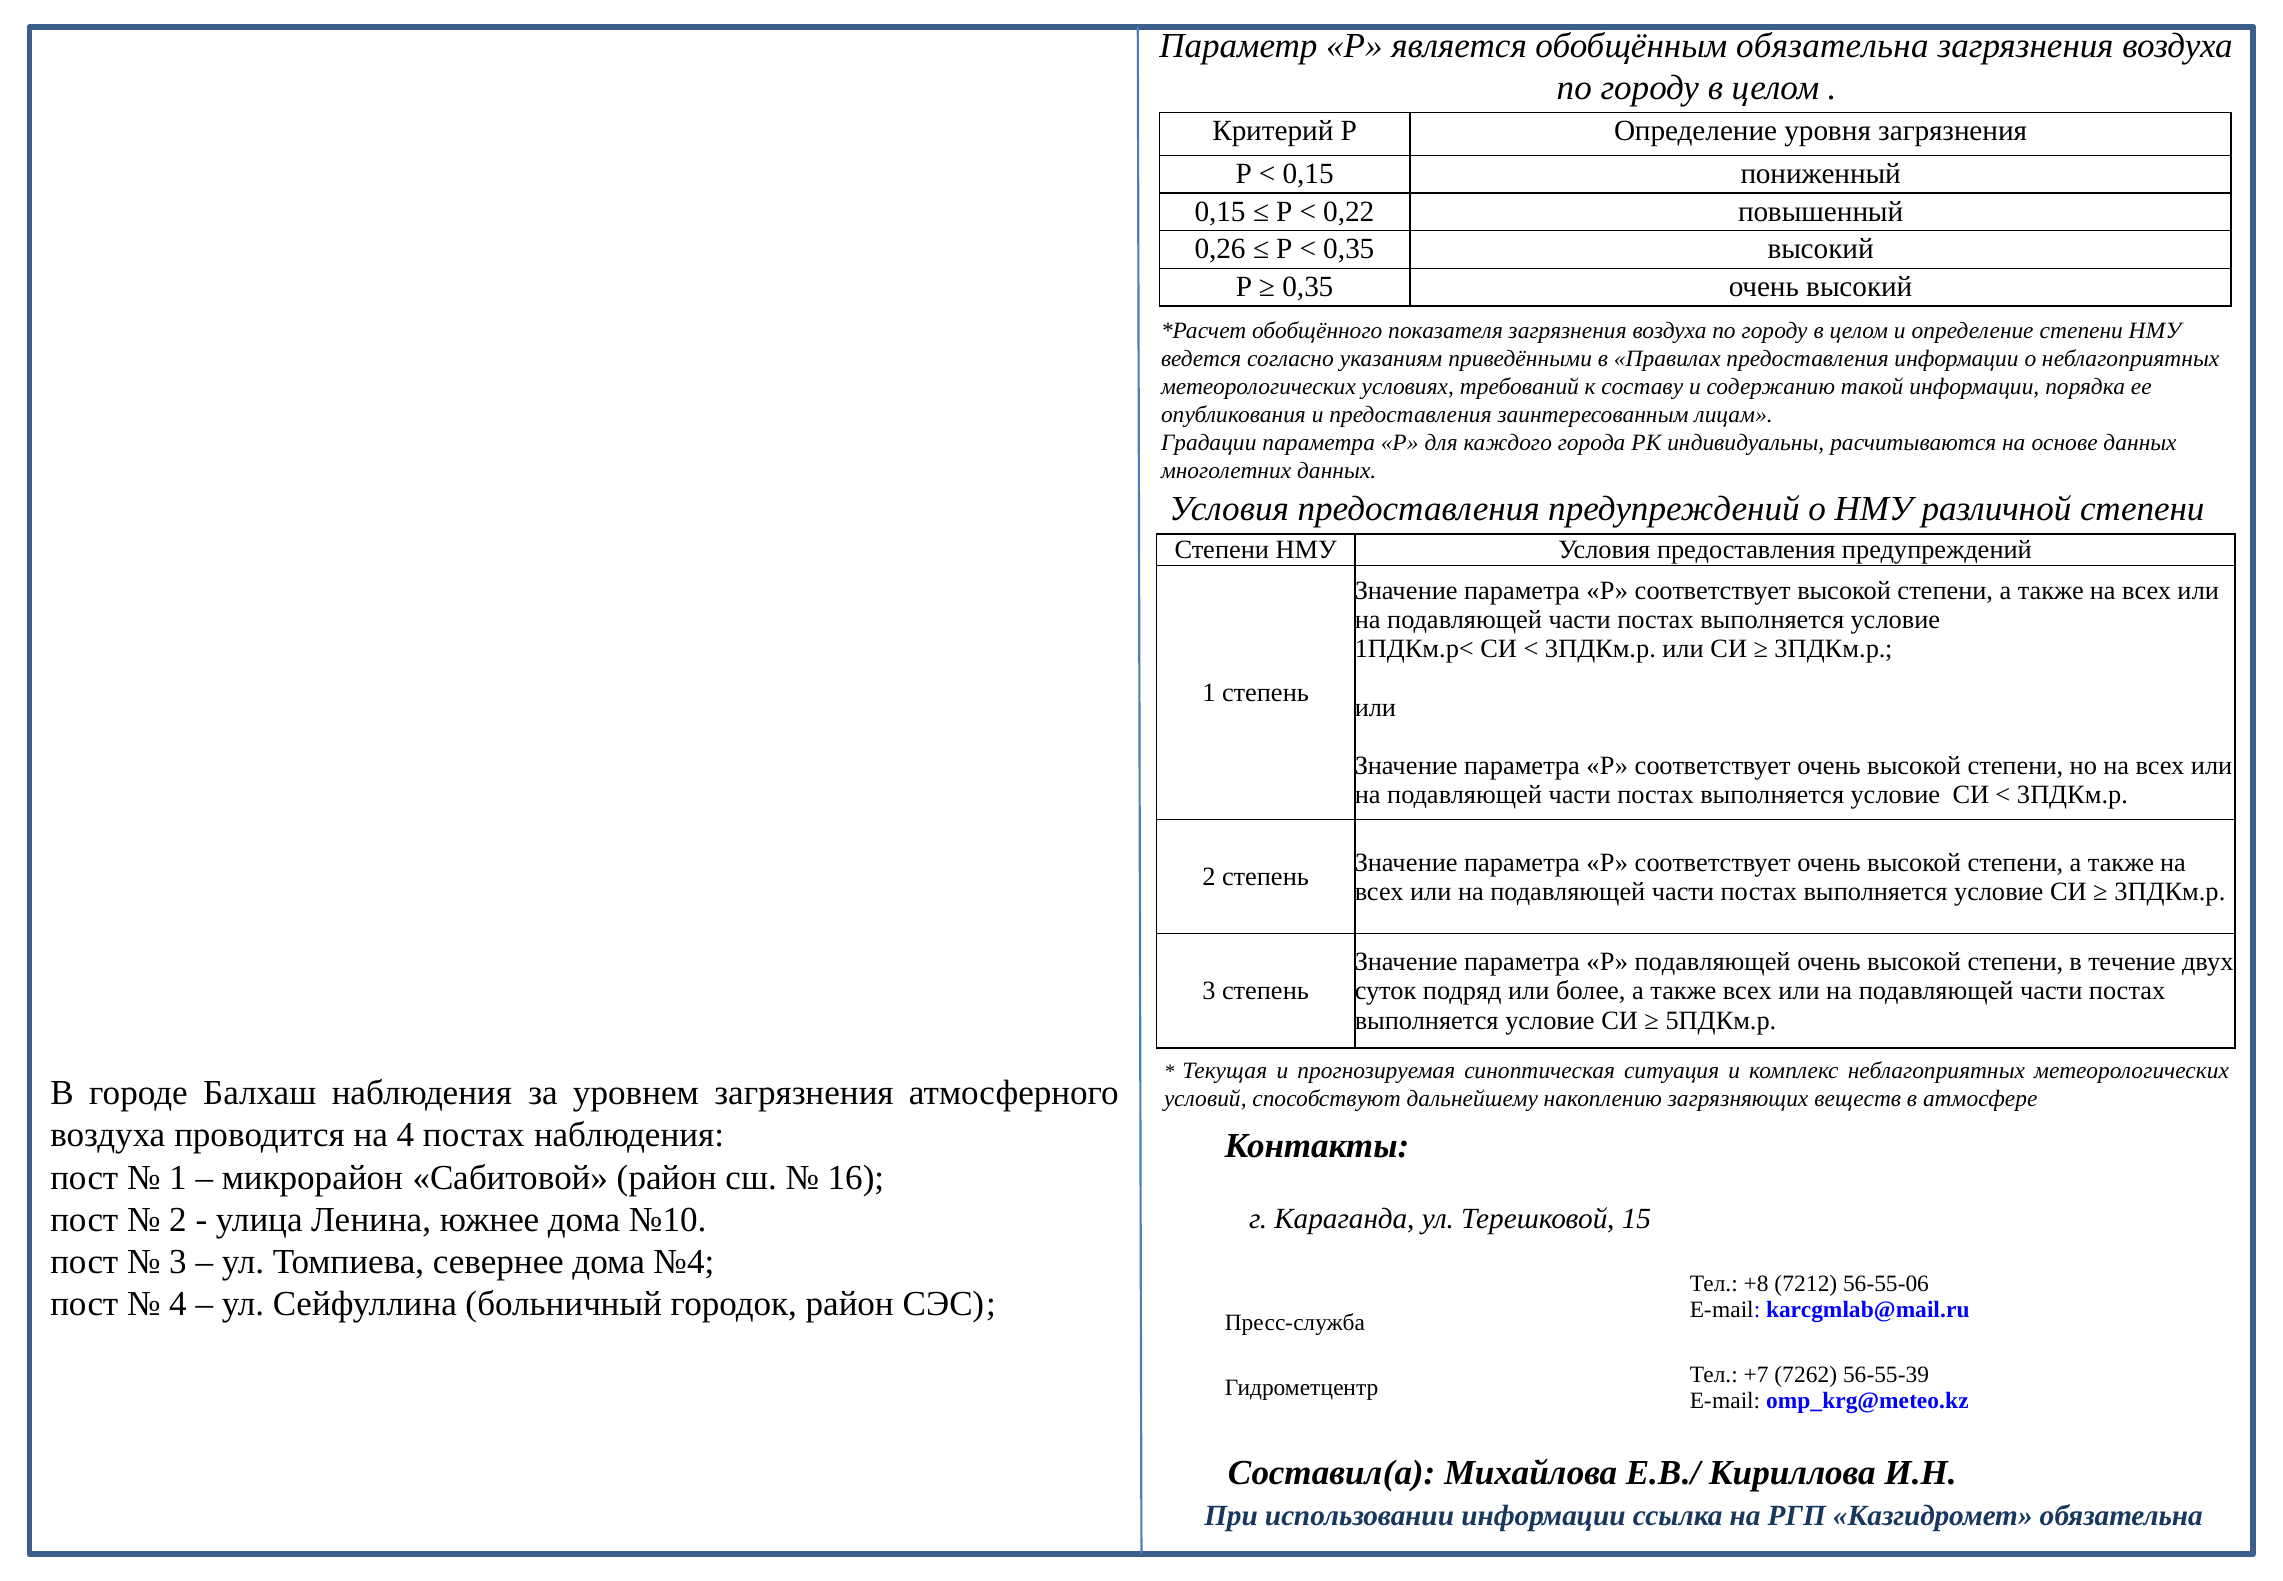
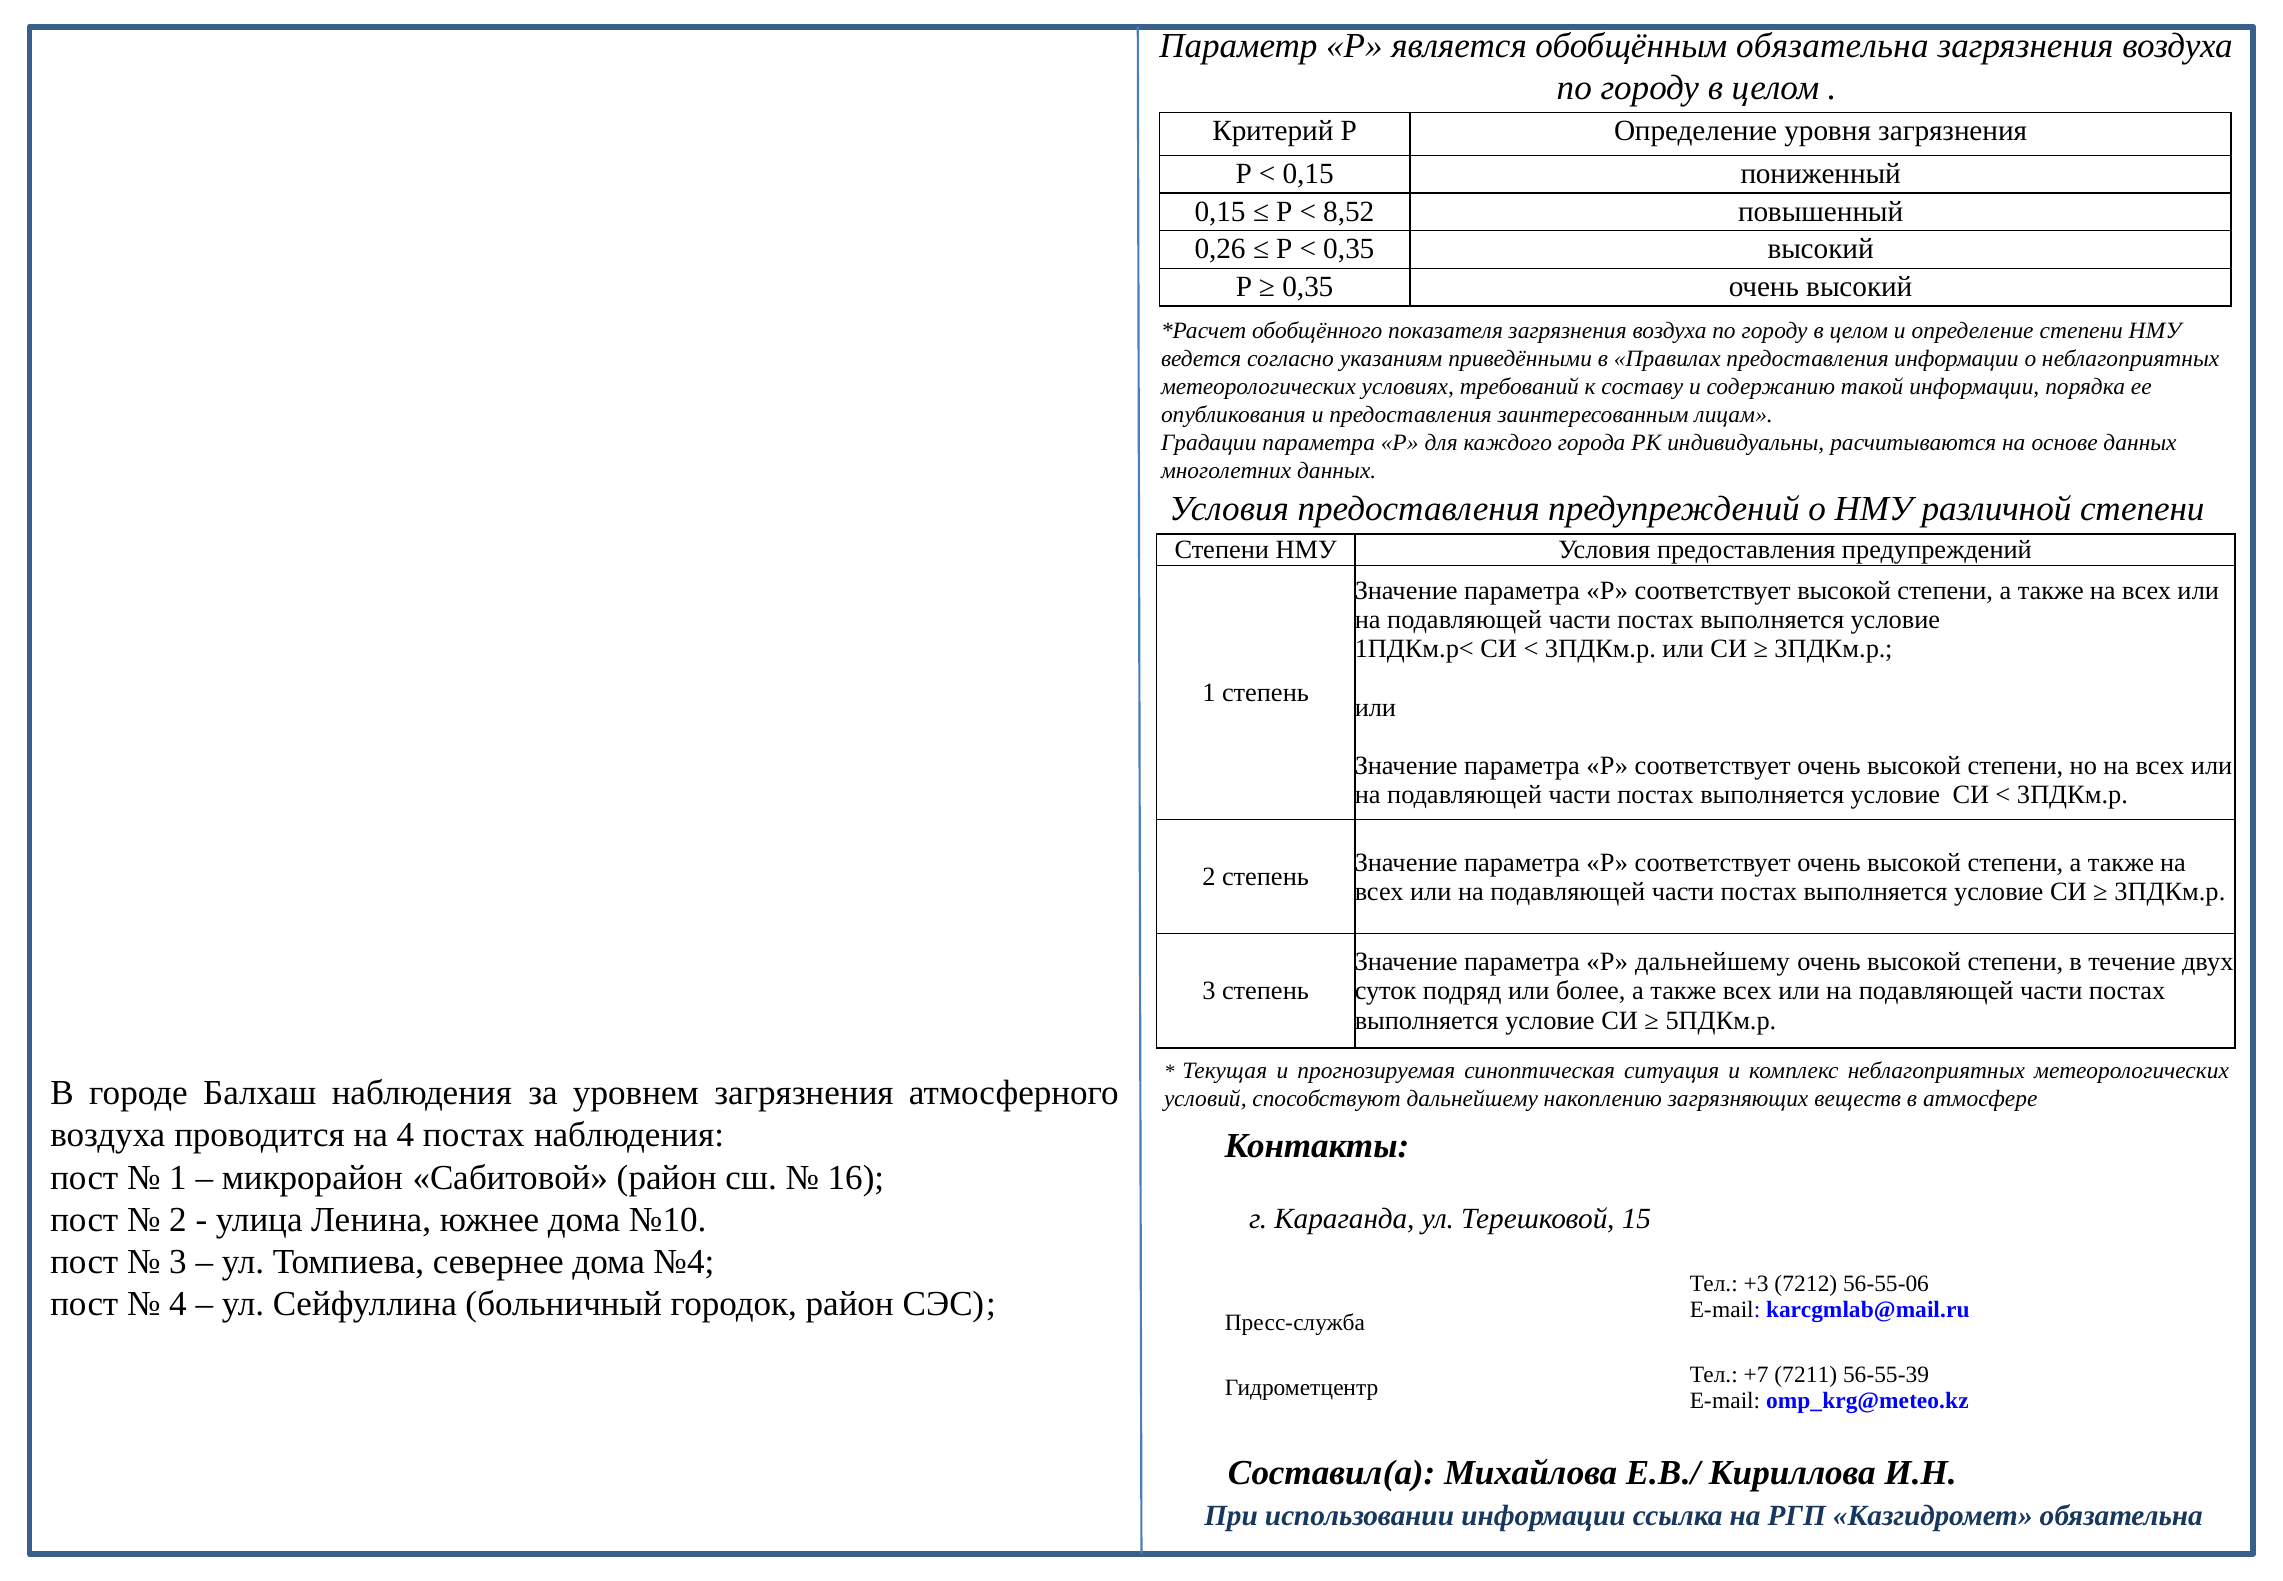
0,22: 0,22 -> 8,52
Р подавляющей: подавляющей -> дальнейшему
+8: +8 -> +3
7262: 7262 -> 7211
